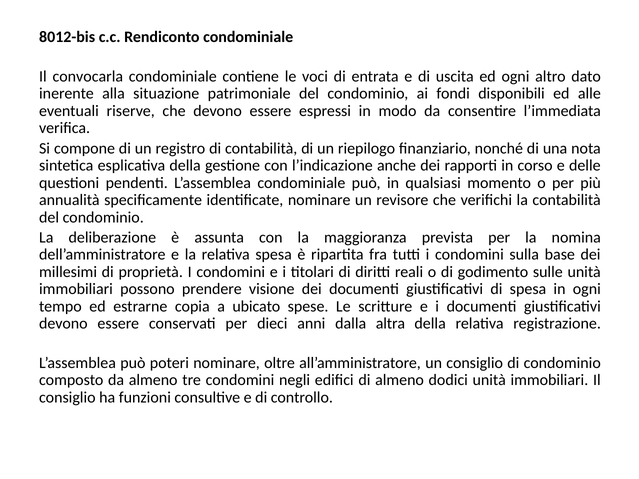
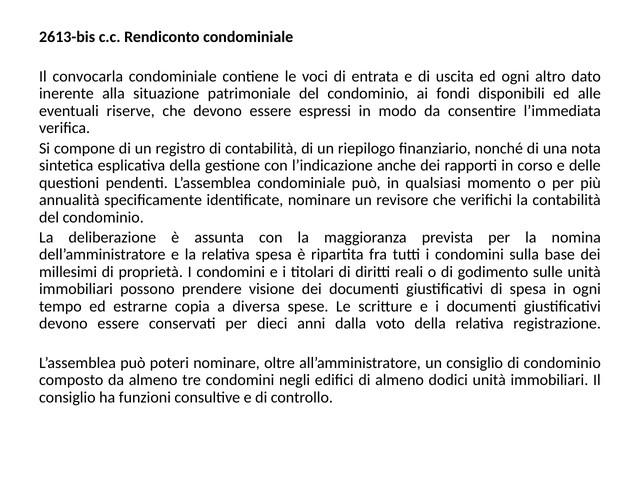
8012-bis: 8012-bis -> 2613-bis
ubicato: ubicato -> diversa
altra: altra -> voto
